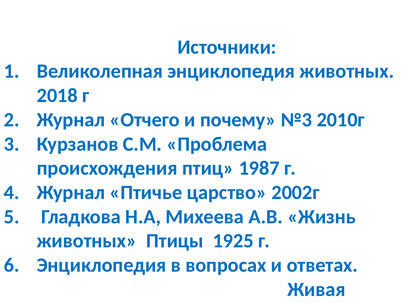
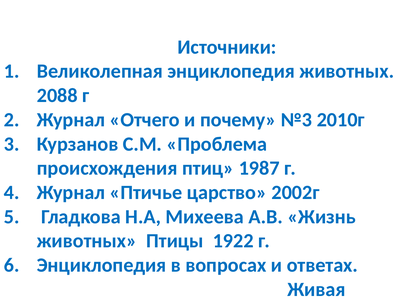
2018: 2018 -> 2088
1925: 1925 -> 1922
